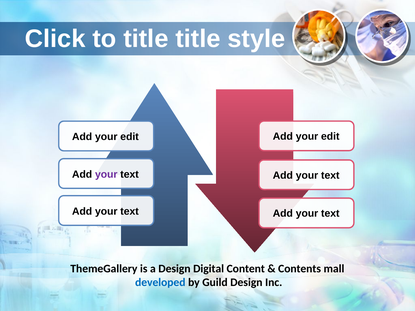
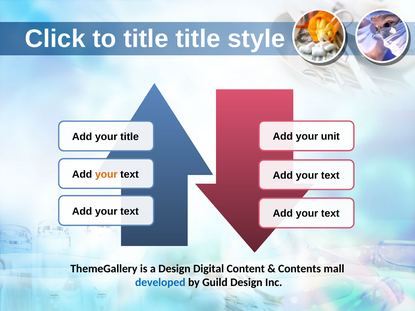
edit at (330, 136): edit -> unit
edit at (130, 137): edit -> title
your at (106, 175) colour: purple -> orange
